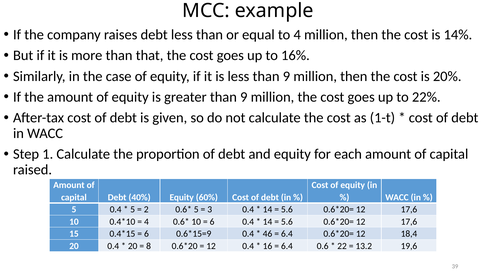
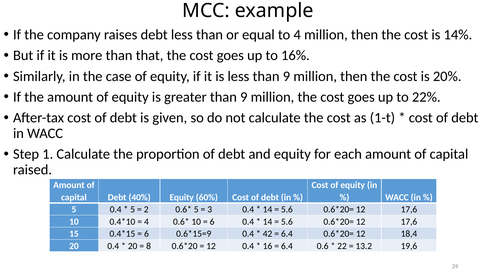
46: 46 -> 42
